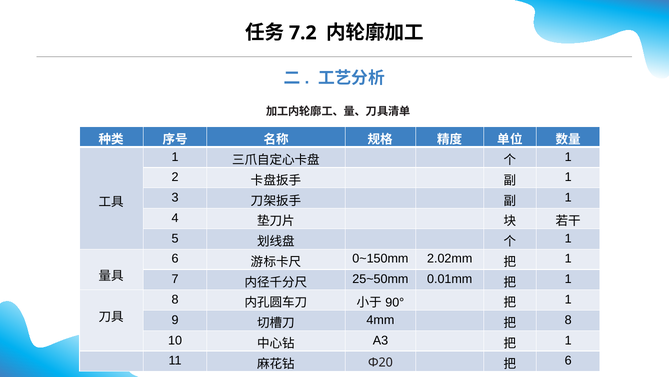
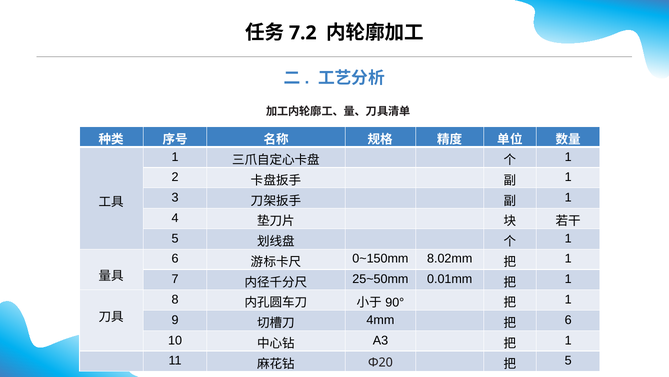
2.02mm: 2.02mm -> 8.02mm
8 at (568, 319): 8 -> 6
6 at (568, 360): 6 -> 5
